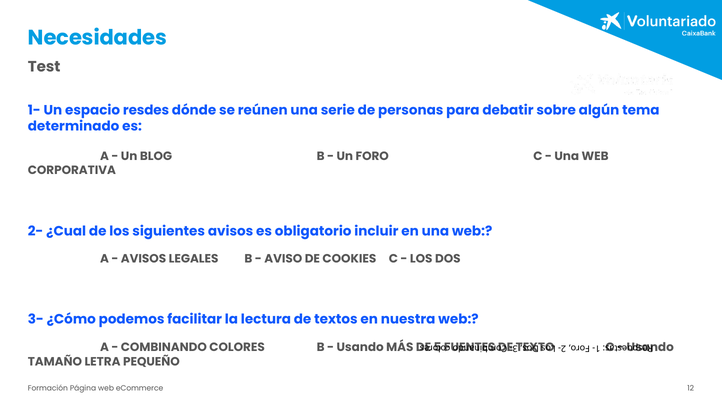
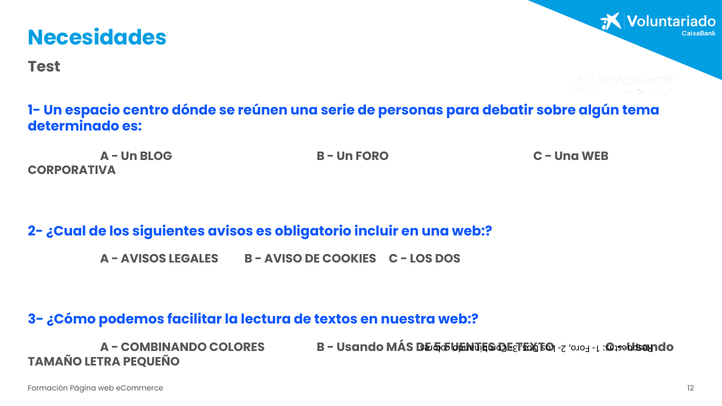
resdes: resdes -> centro
